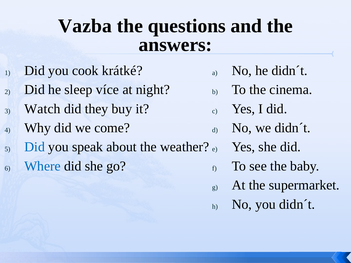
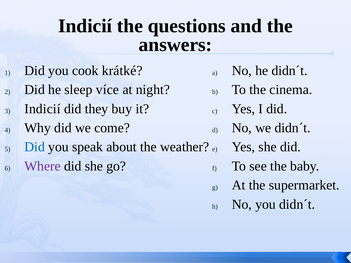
Vazba at (85, 26): Vazba -> Indicií
Watch at (42, 109): Watch -> Indicií
Where colour: blue -> purple
